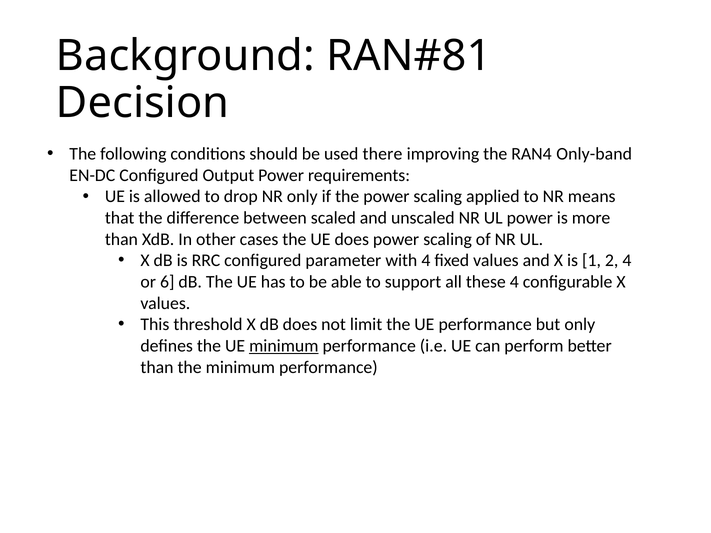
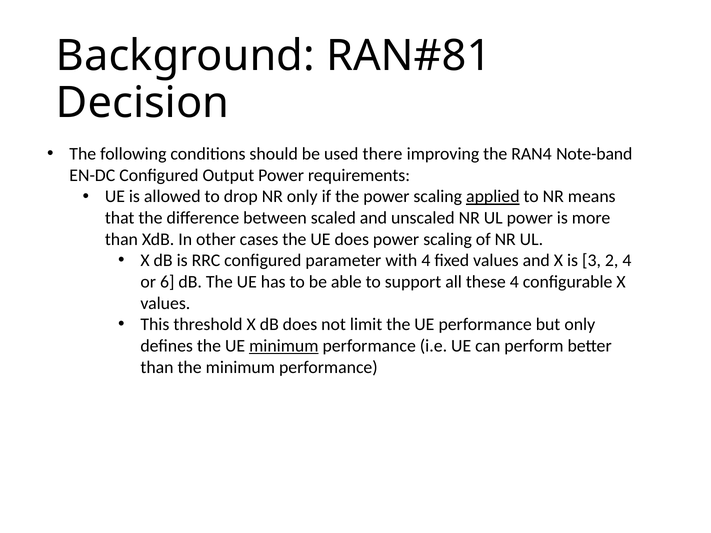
Only-band: Only-band -> Note-band
applied underline: none -> present
1: 1 -> 3
